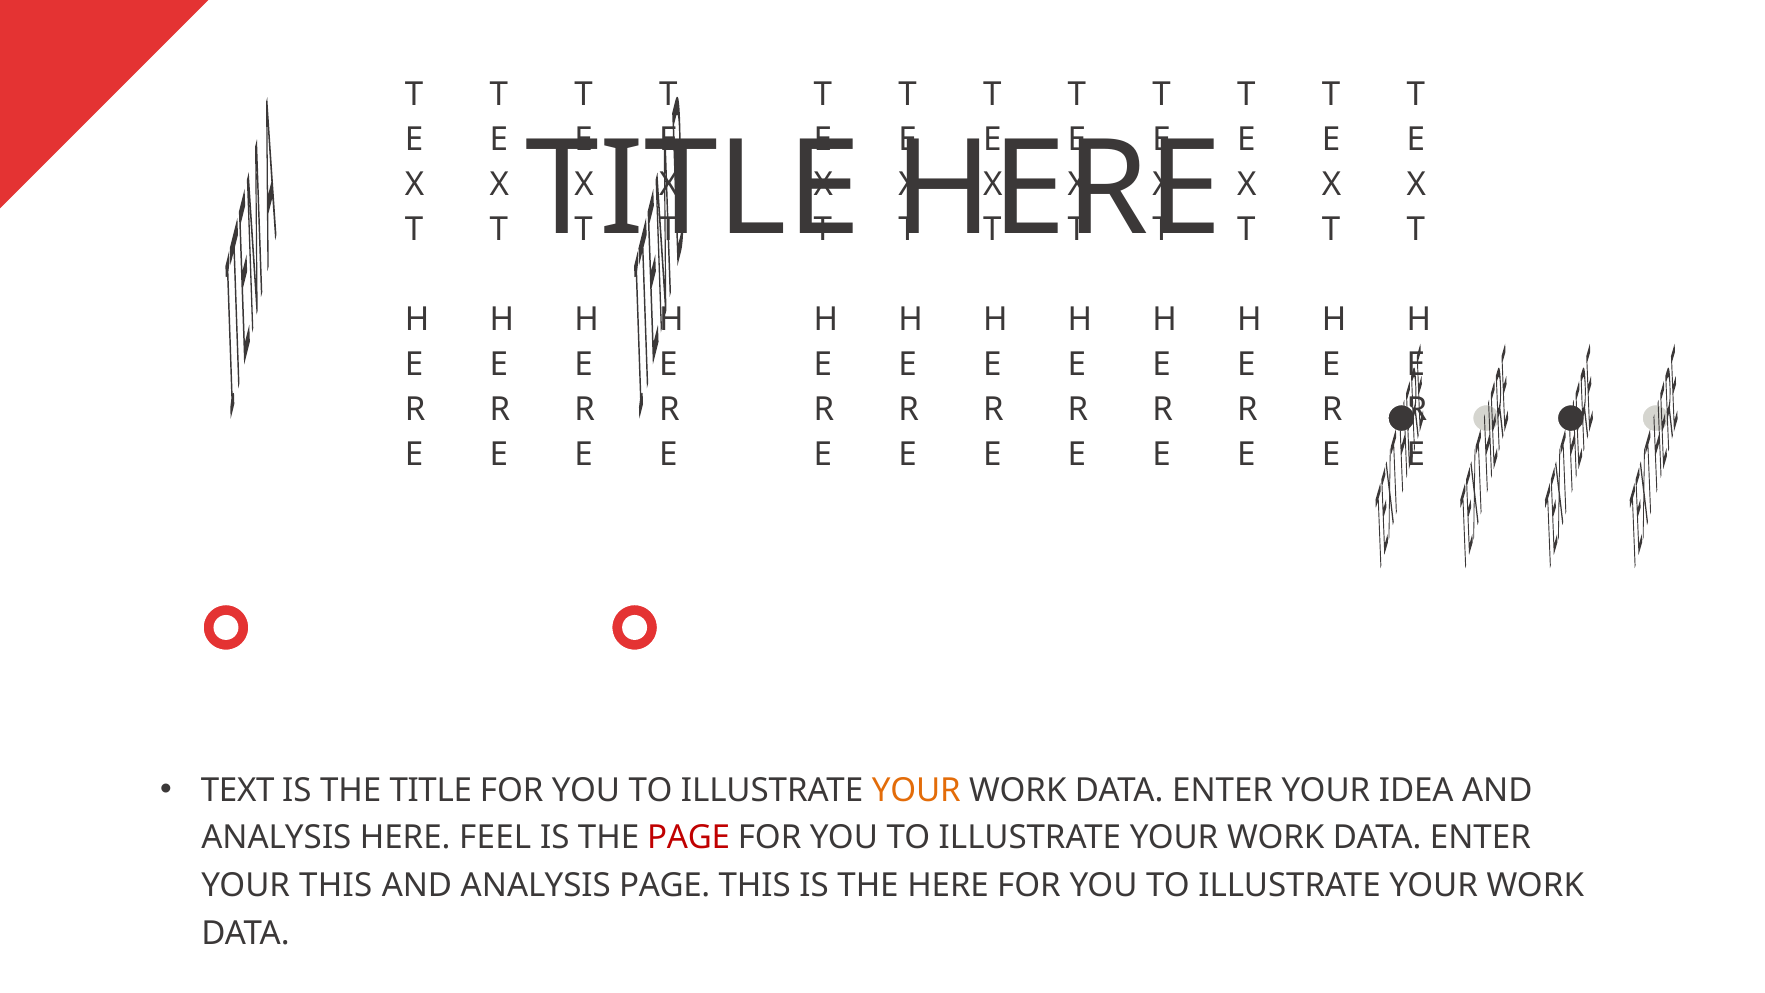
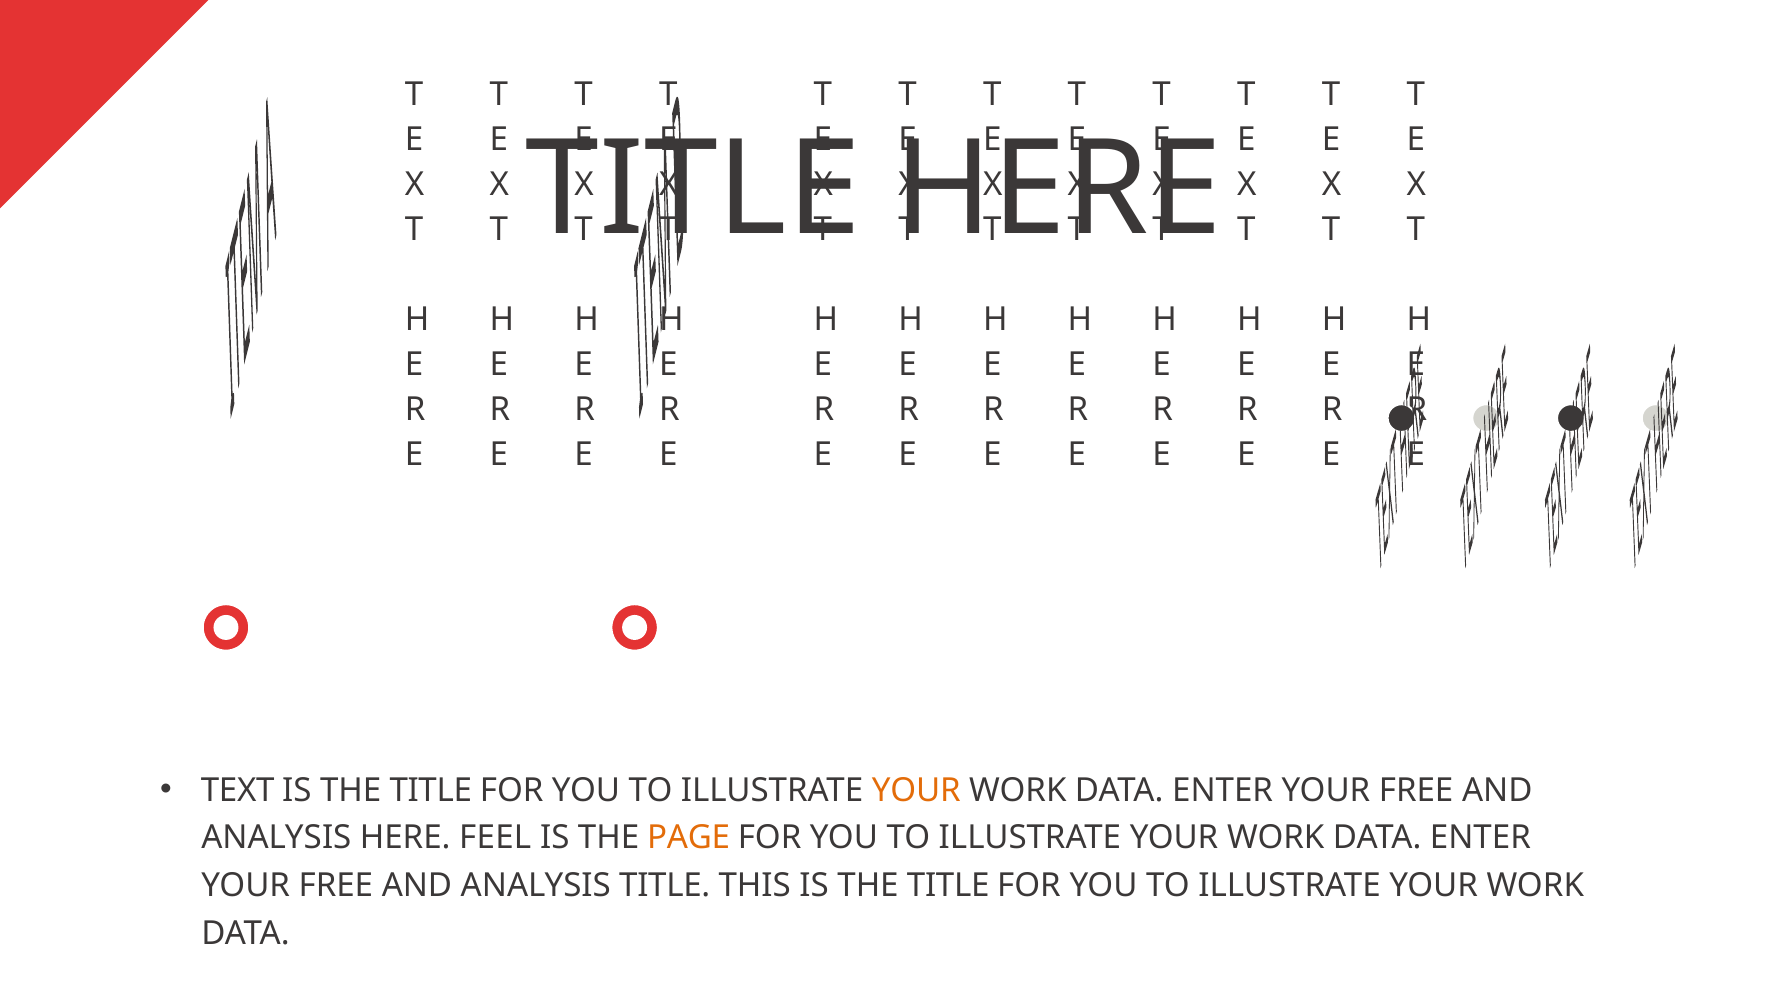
IDEA at (1416, 790): IDEA -> FREE
PAGE at (689, 838) colour: red -> orange
THIS at (336, 885): THIS -> FREE
ANALYSIS PAGE: PAGE -> TITLE
THIS IS THE HERE: HERE -> TITLE
